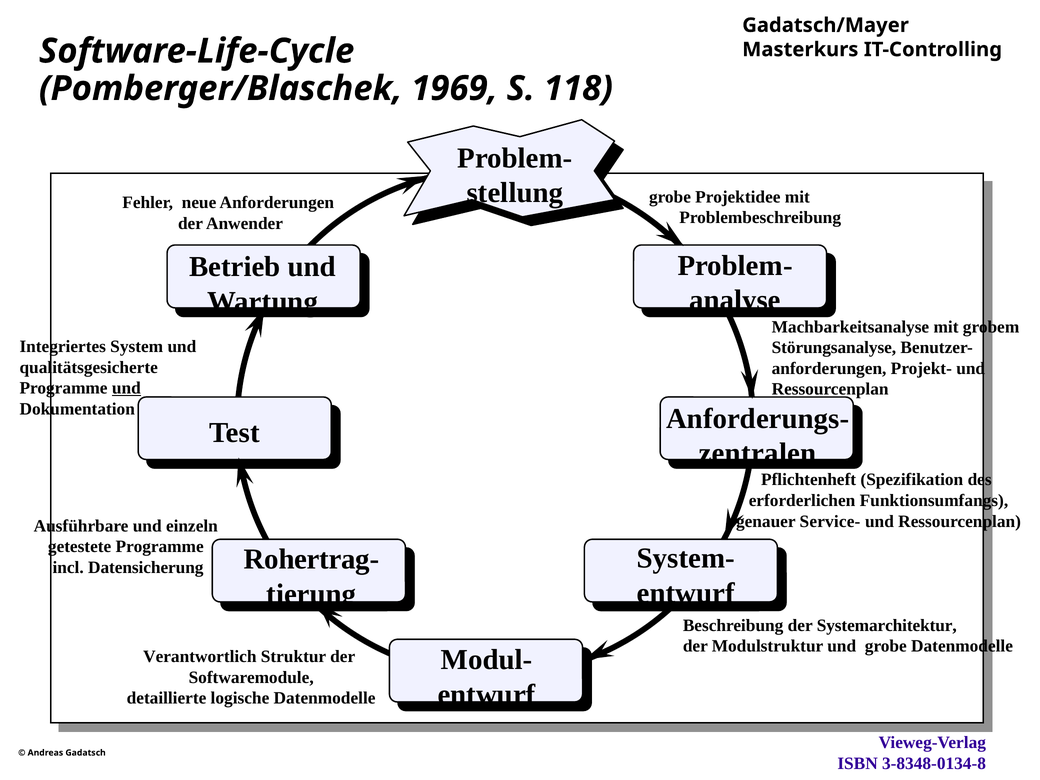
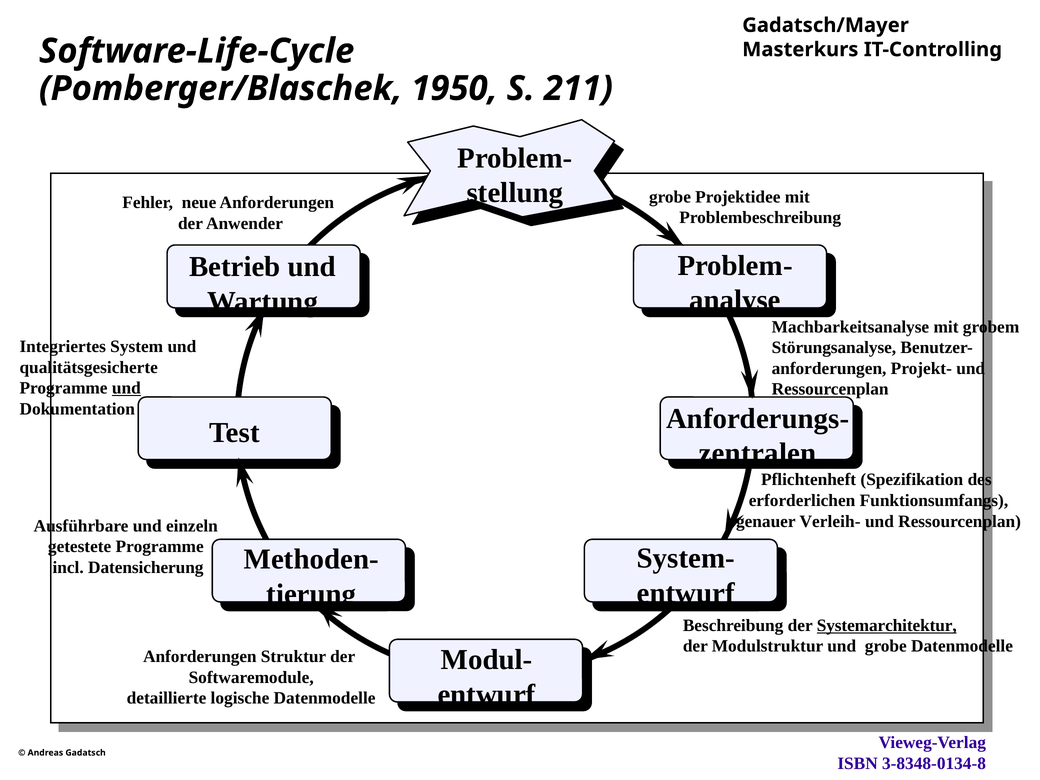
1969: 1969 -> 1950
118: 118 -> 211
Service-: Service- -> Verleih-
Rohertrag-: Rohertrag- -> Methoden-
Systemarchitektur underline: none -> present
Verantwortlich at (200, 657): Verantwortlich -> Anforderungen
